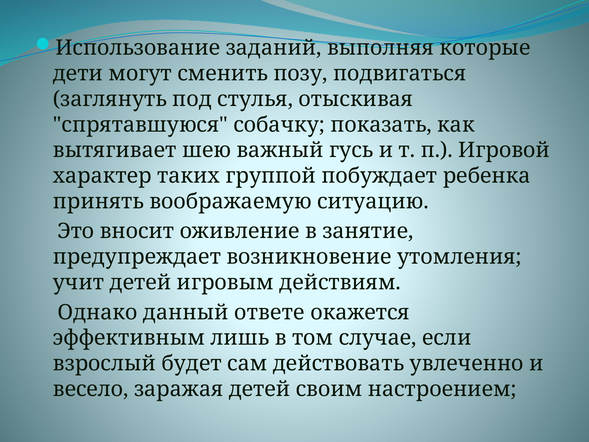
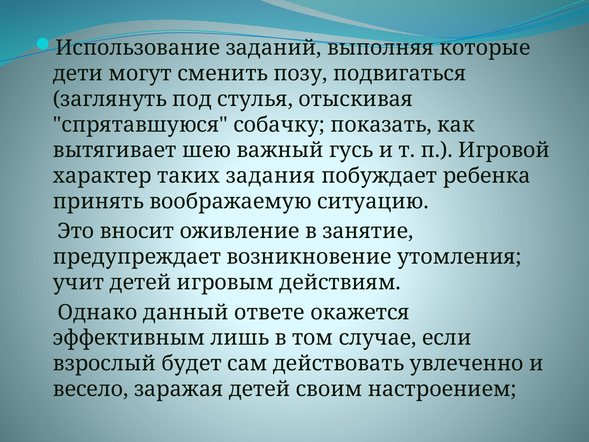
группой: группой -> задания
